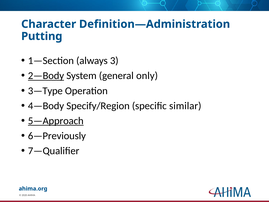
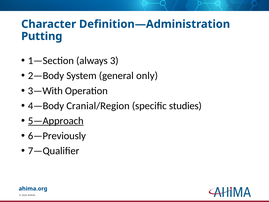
2—Body underline: present -> none
3—Type: 3—Type -> 3—With
Specify/Region: Specify/Region -> Cranial/Region
similar: similar -> studies
